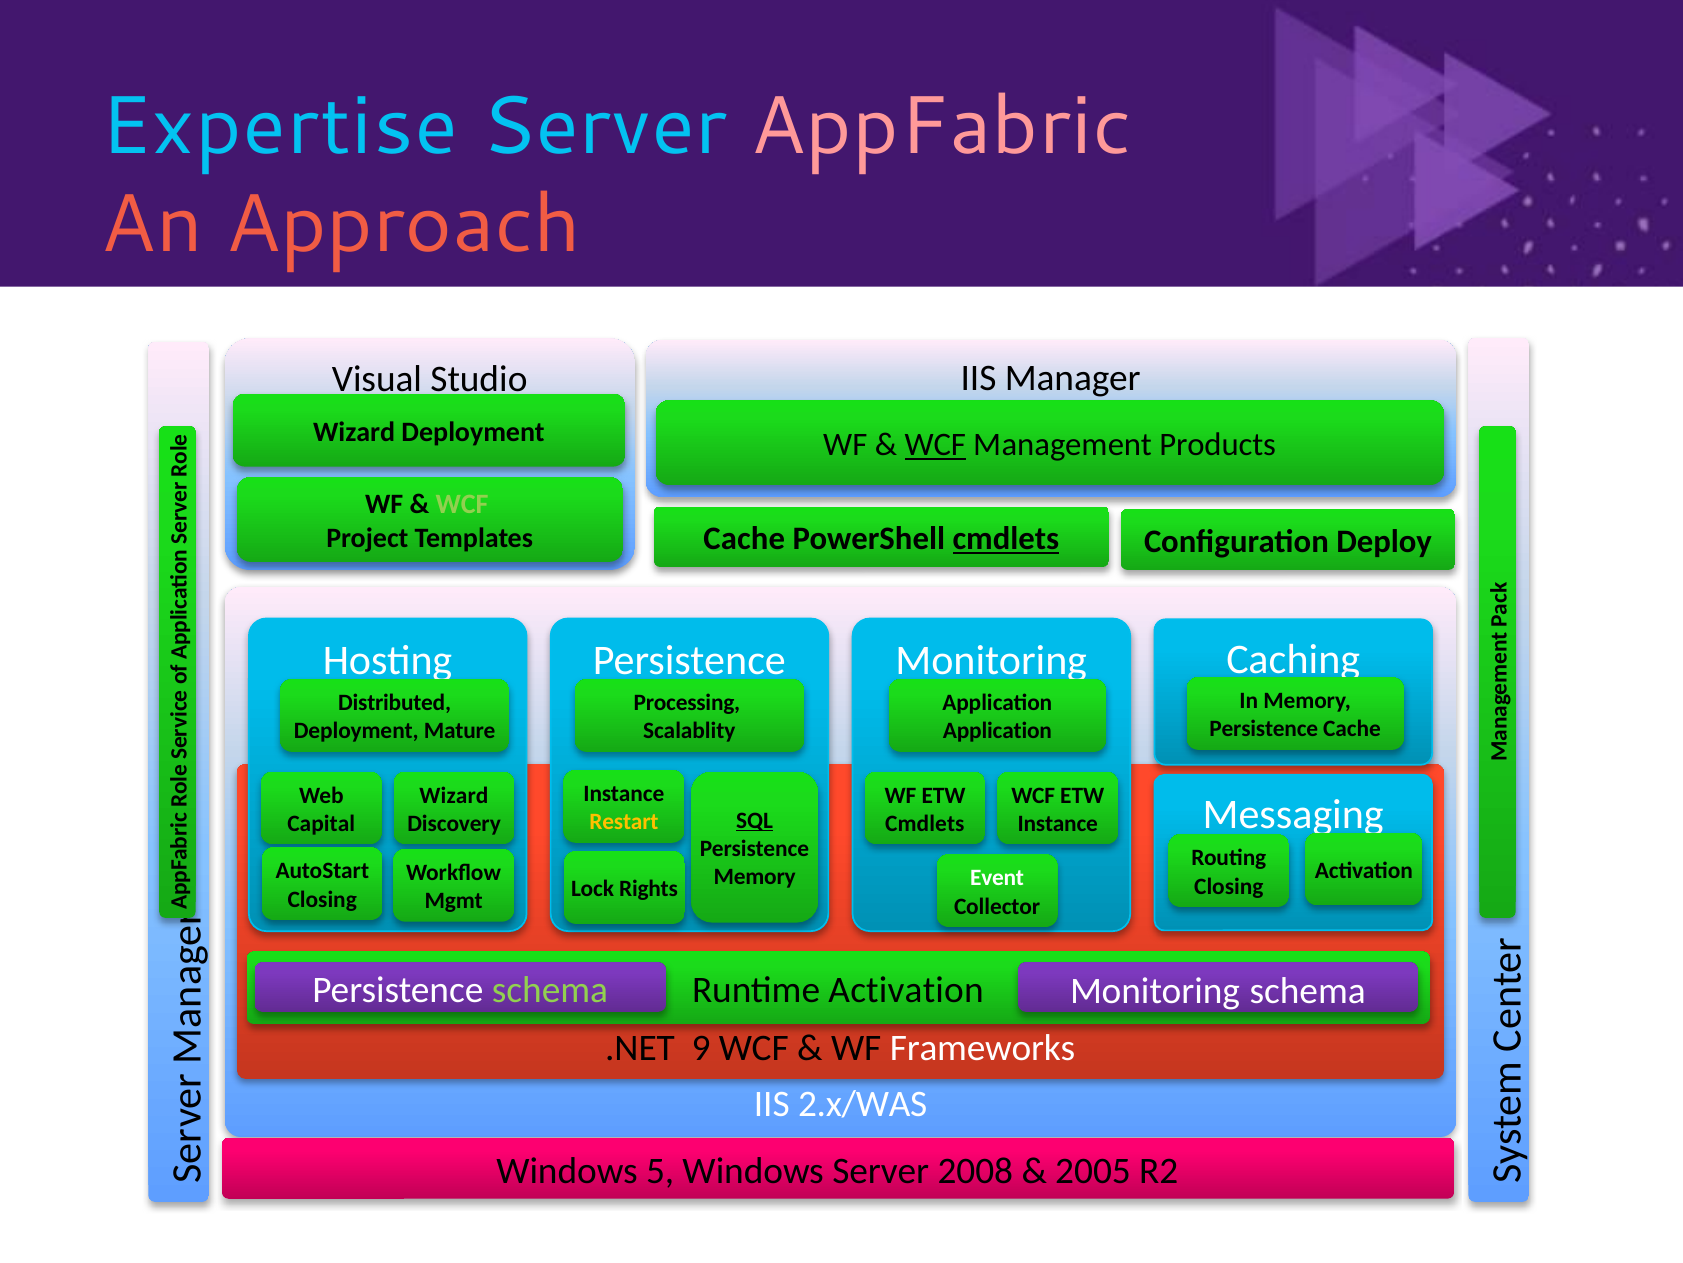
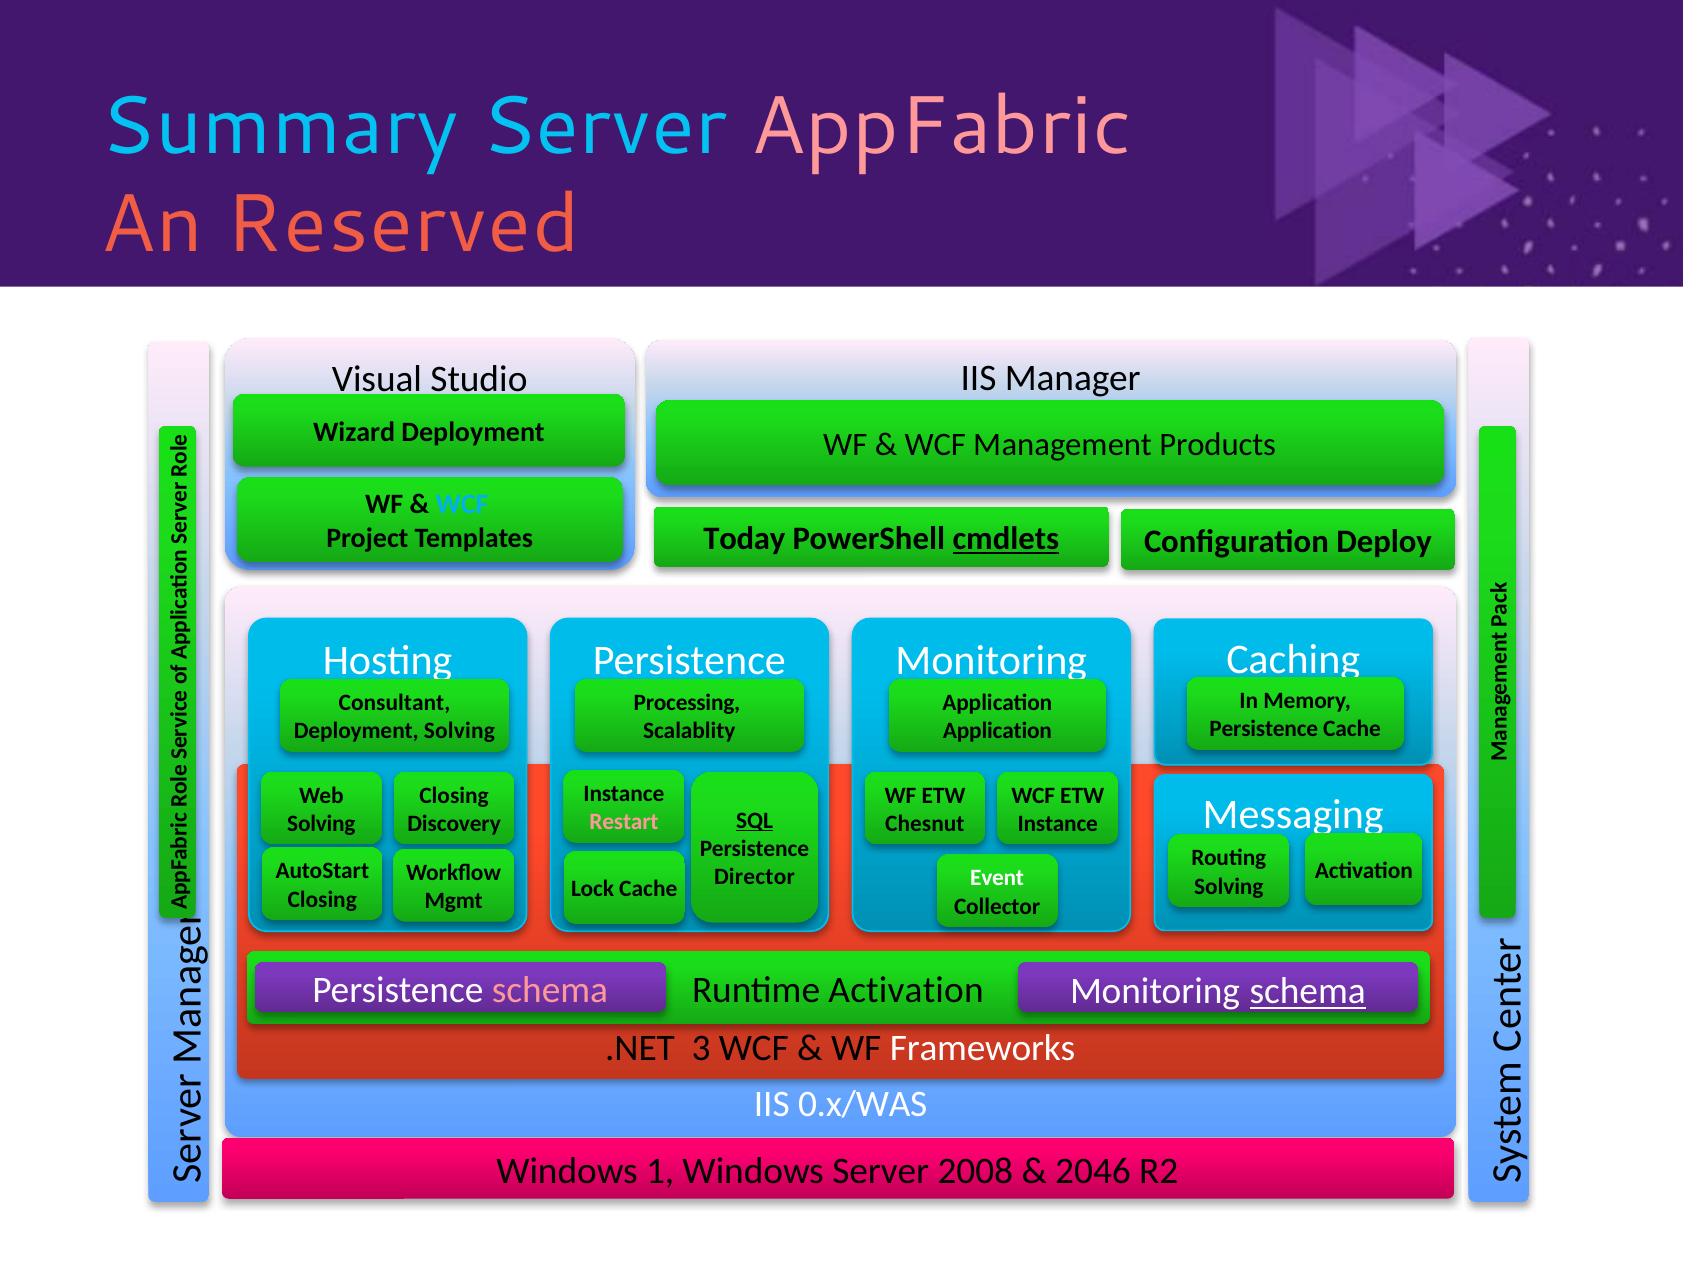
Expertise: Expertise -> Summary
An Approach: Approach -> Reserved
WCF at (935, 445) underline: present -> none
WCF at (462, 504) colour: light green -> light blue
Templates Cache: Cache -> Today
Distributed: Distributed -> Consultant
Deployment Mature: Mature -> Solving
Wizard at (454, 795): Wizard -> Closing
Restart colour: yellow -> pink
Capital at (321, 823): Capital -> Solving
Cmdlets at (925, 823): Cmdlets -> Chesnut
Memory at (755, 876): Memory -> Director
Closing at (1229, 886): Closing -> Solving
Lock Rights: Rights -> Cache
schema at (550, 989) colour: light green -> pink
schema at (1308, 991) underline: none -> present
9: 9 -> 3
2.x/WAS: 2.x/WAS -> 0.x/WAS
5: 5 -> 1
2005: 2005 -> 2046
